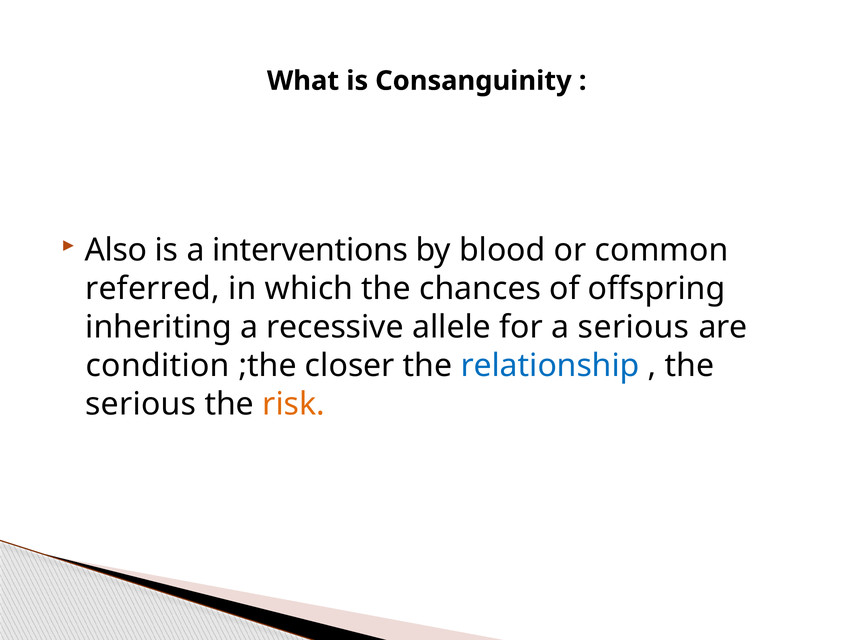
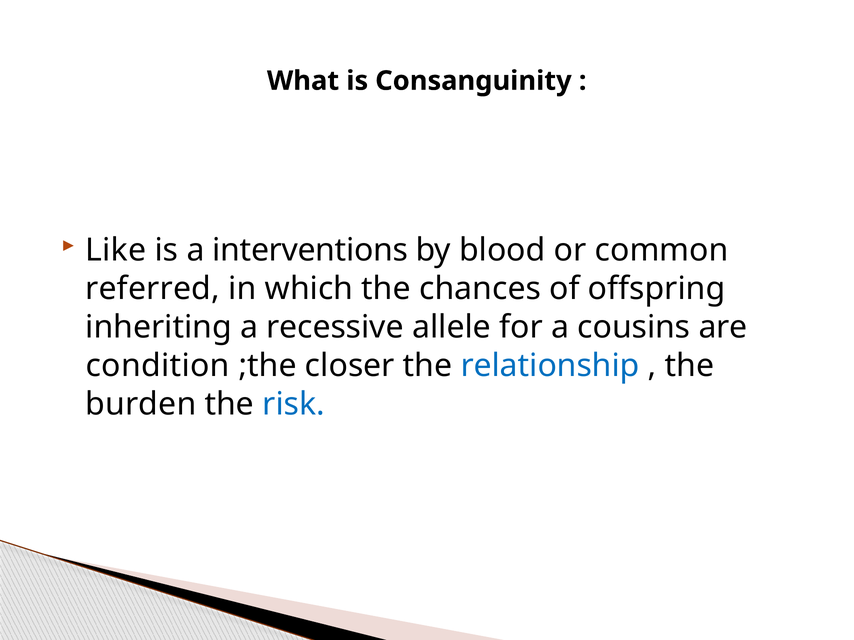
Also: Also -> Like
a serious: serious -> cousins
serious at (141, 404): serious -> burden
risk colour: orange -> blue
